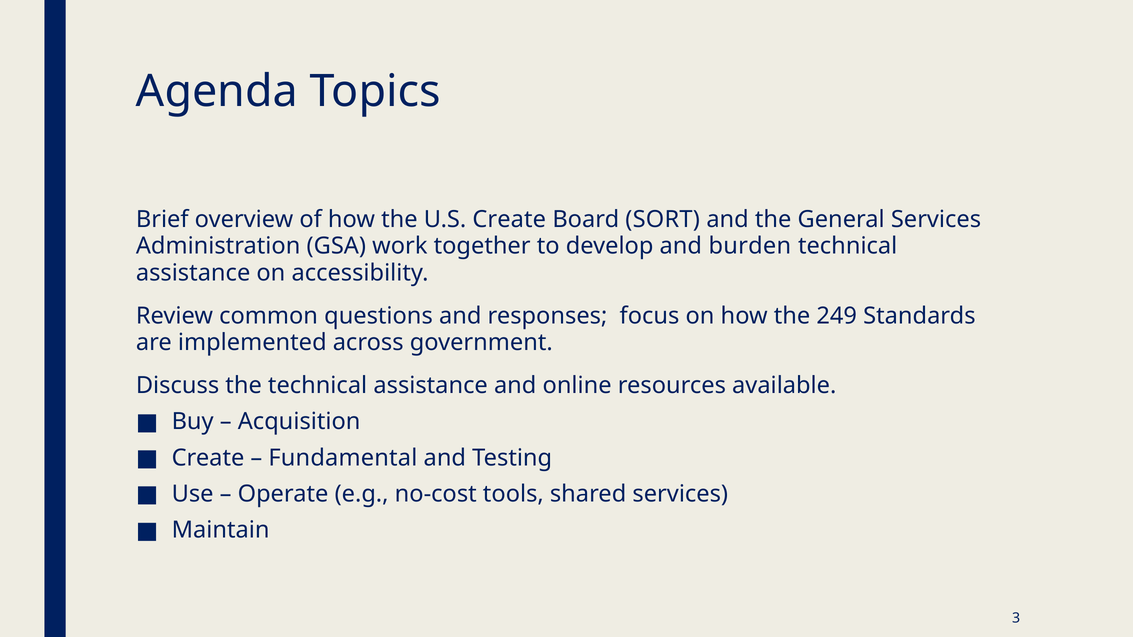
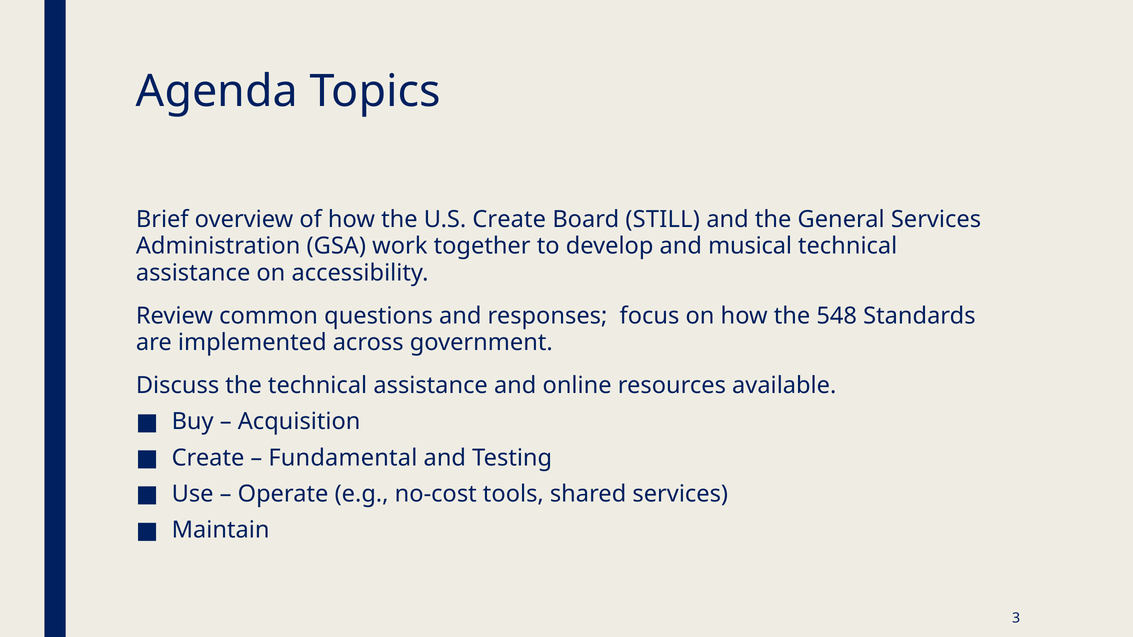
SORT: SORT -> STILL
burden: burden -> musical
249: 249 -> 548
